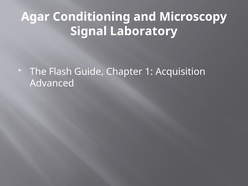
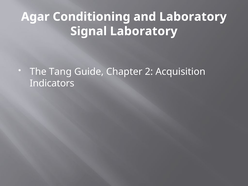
and Microscopy: Microscopy -> Laboratory
Flash: Flash -> Tang
1: 1 -> 2
Advanced: Advanced -> Indicators
